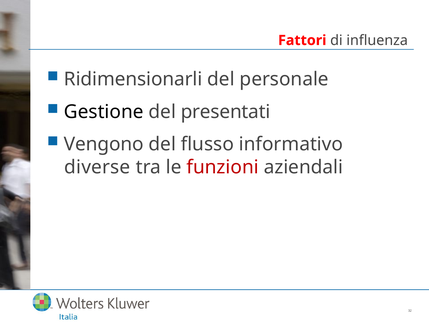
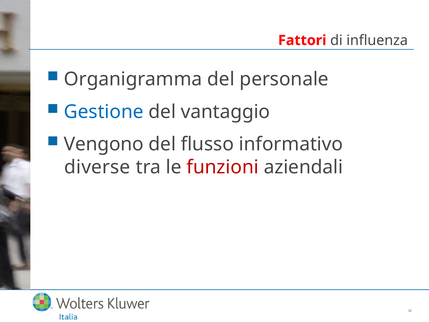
Ridimensionarli: Ridimensionarli -> Organigramma
Gestione colour: black -> blue
presentati: presentati -> vantaggio
